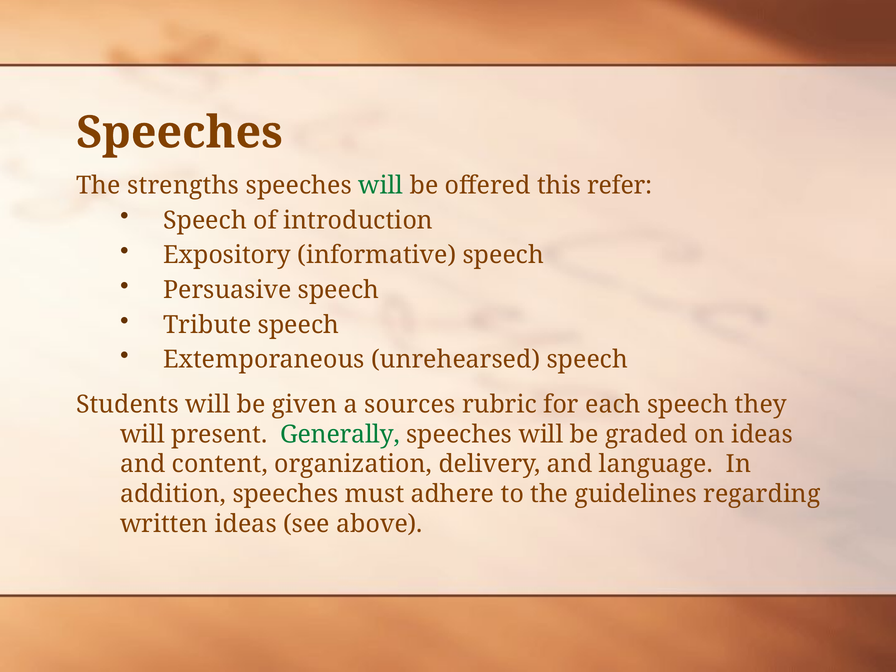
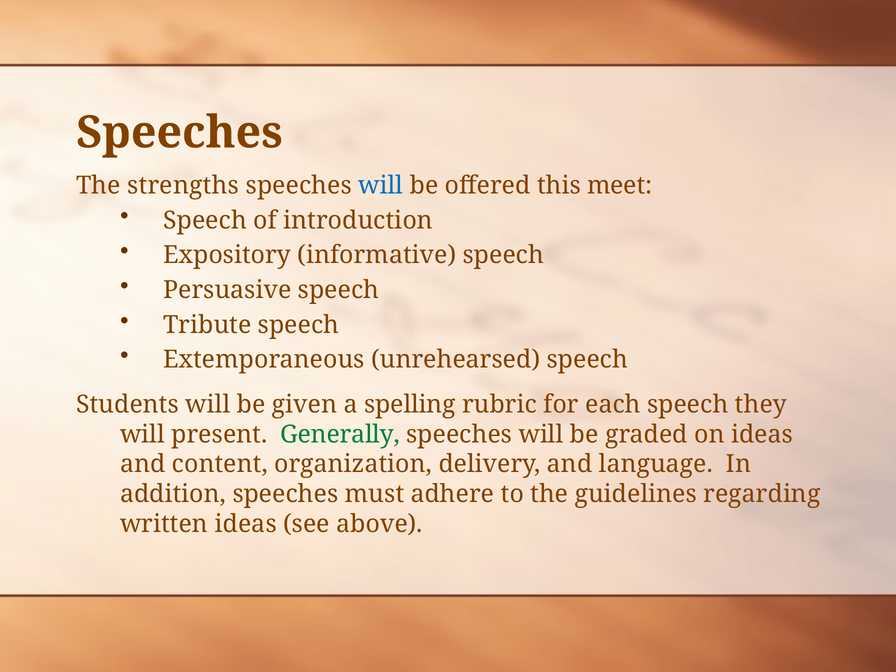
will at (381, 185) colour: green -> blue
refer: refer -> meet
sources: sources -> spelling
